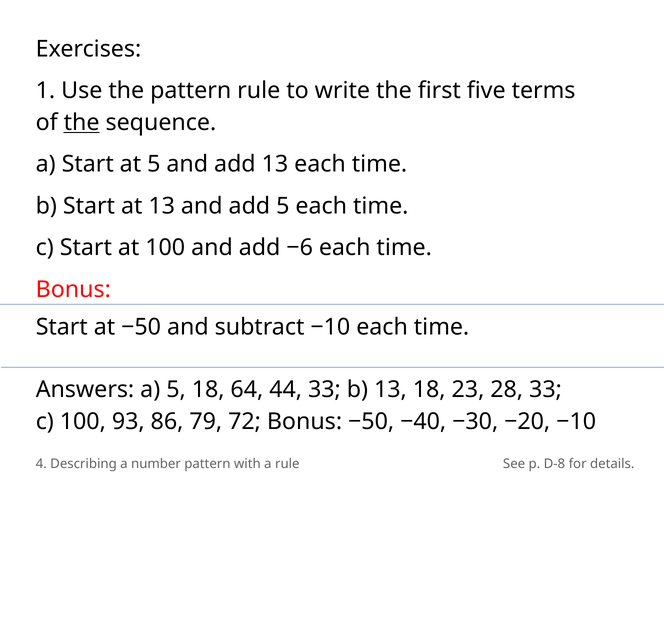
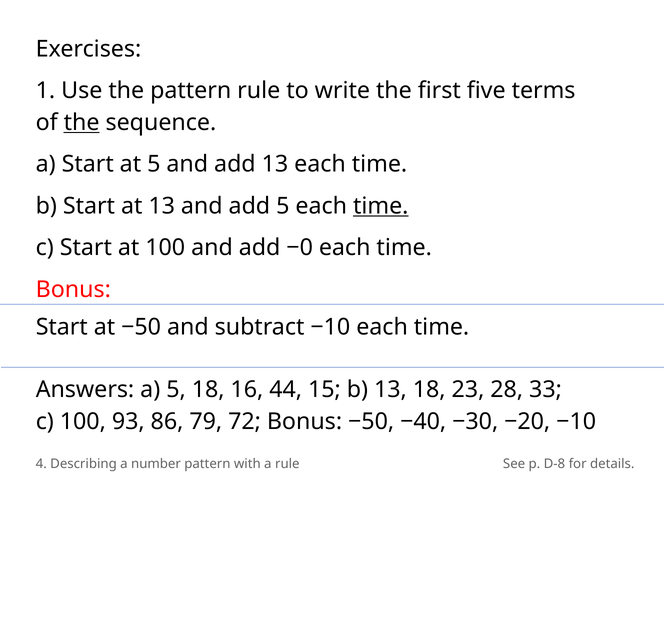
time at (381, 206) underline: none -> present
−6: −6 -> −0
64: 64 -> 16
44 33: 33 -> 15
